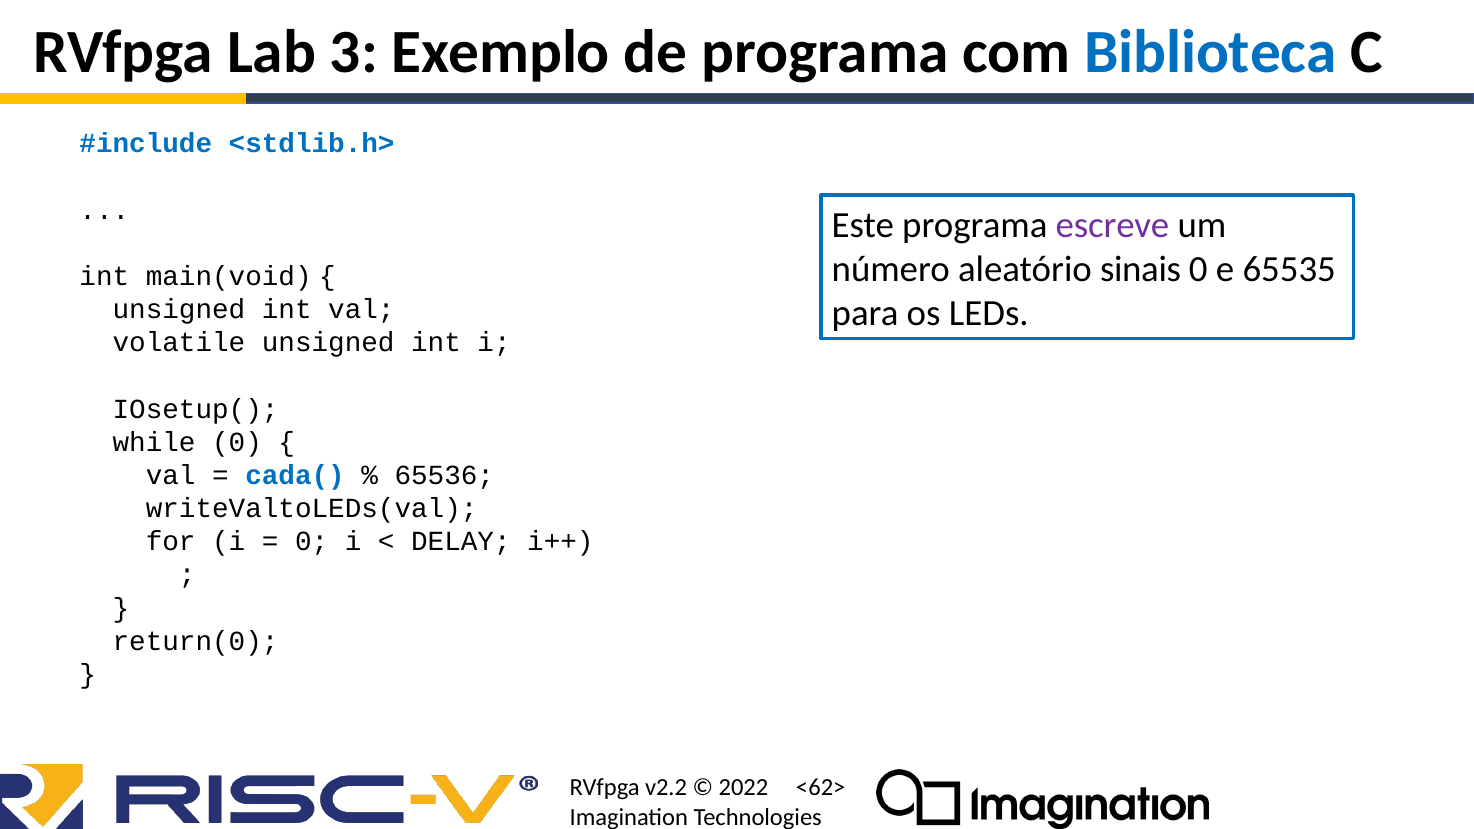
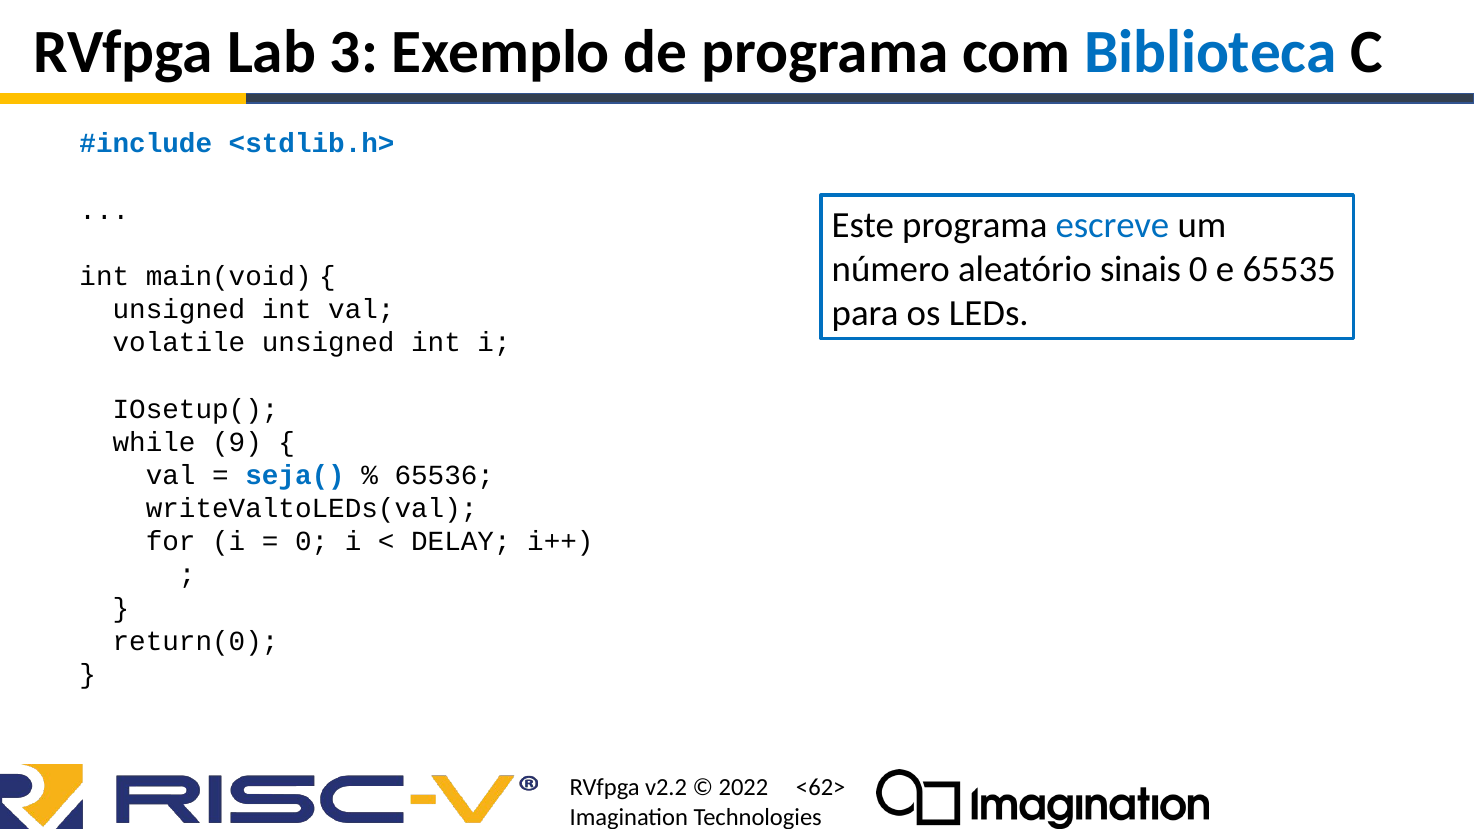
escreve colour: purple -> blue
while 0: 0 -> 9
cada(: cada( -> seja(
